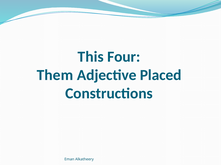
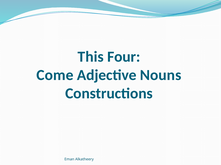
Them: Them -> Come
Placed: Placed -> Nouns
